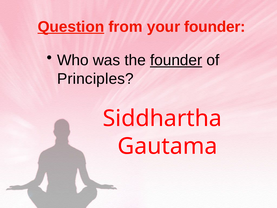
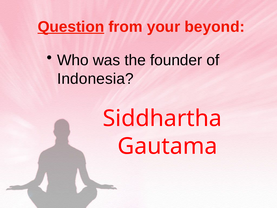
your founder: founder -> beyond
founder at (176, 60) underline: present -> none
Principles: Principles -> Indonesia
